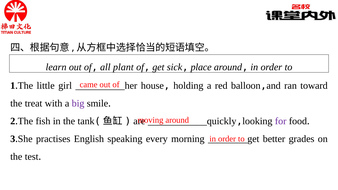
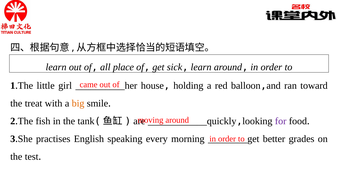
plant: plant -> place
sick place: place -> learn
big colour: purple -> orange
